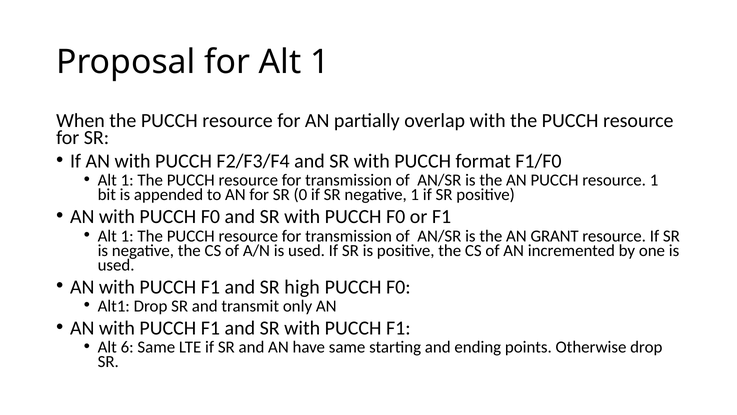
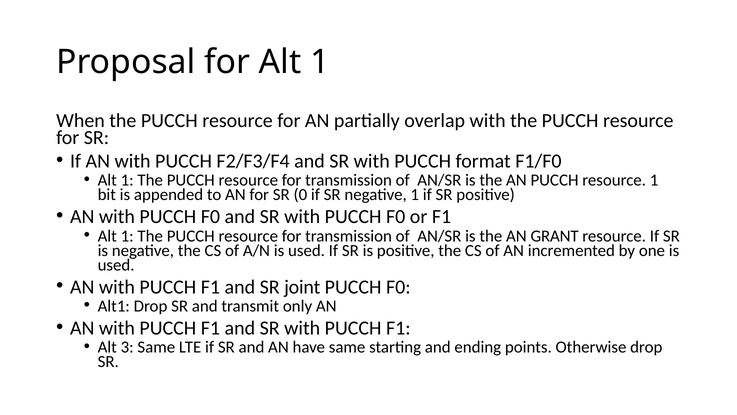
high: high -> joint
6: 6 -> 3
